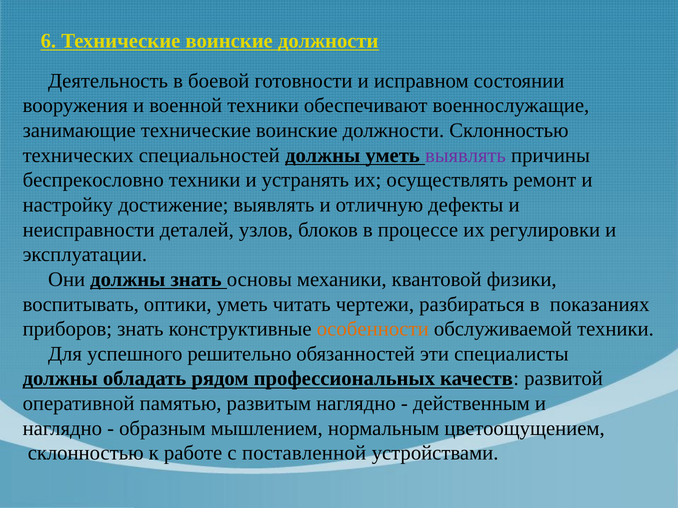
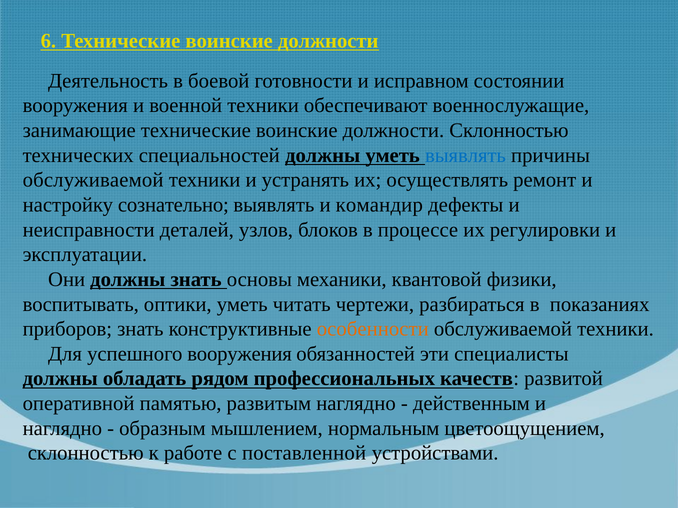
выявлять at (465, 155) colour: purple -> blue
беспрекословно at (93, 180): беспрекословно -> обслуживаемой
достижение: достижение -> сознательно
отличную: отличную -> командир
успешного решительно: решительно -> вооружения
